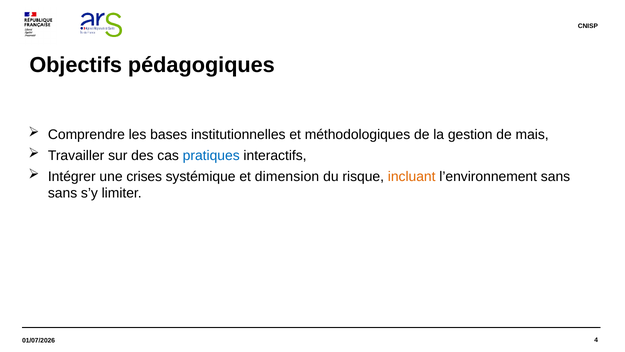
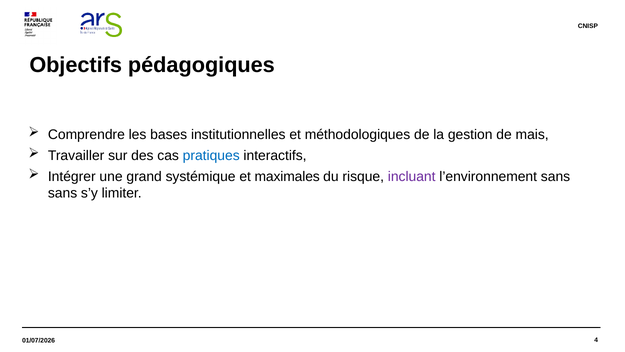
crises: crises -> grand
dimension: dimension -> maximales
incluant colour: orange -> purple
